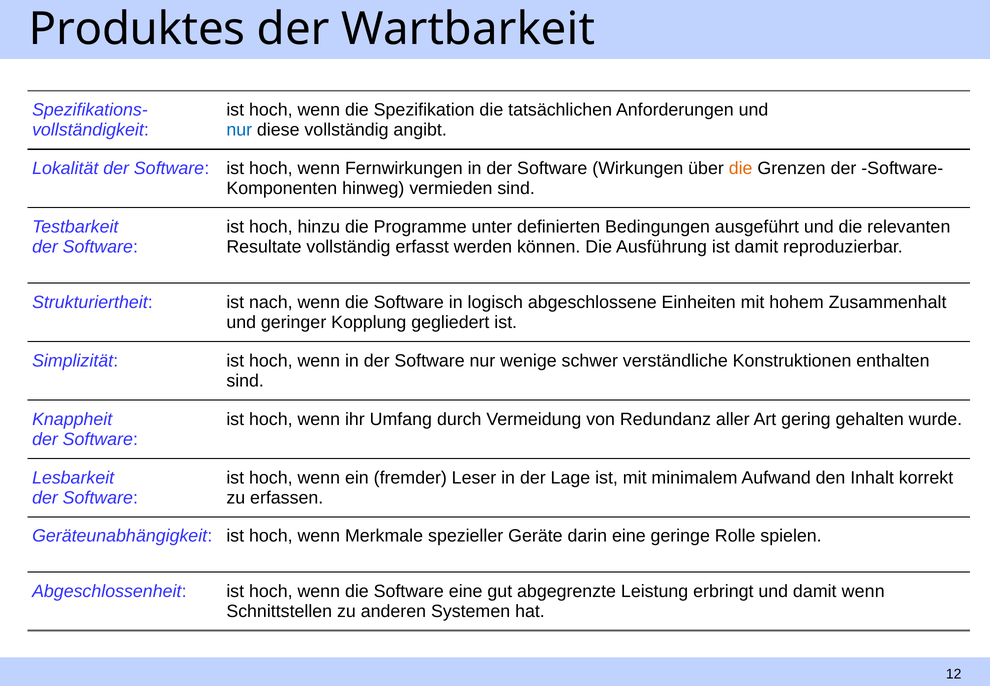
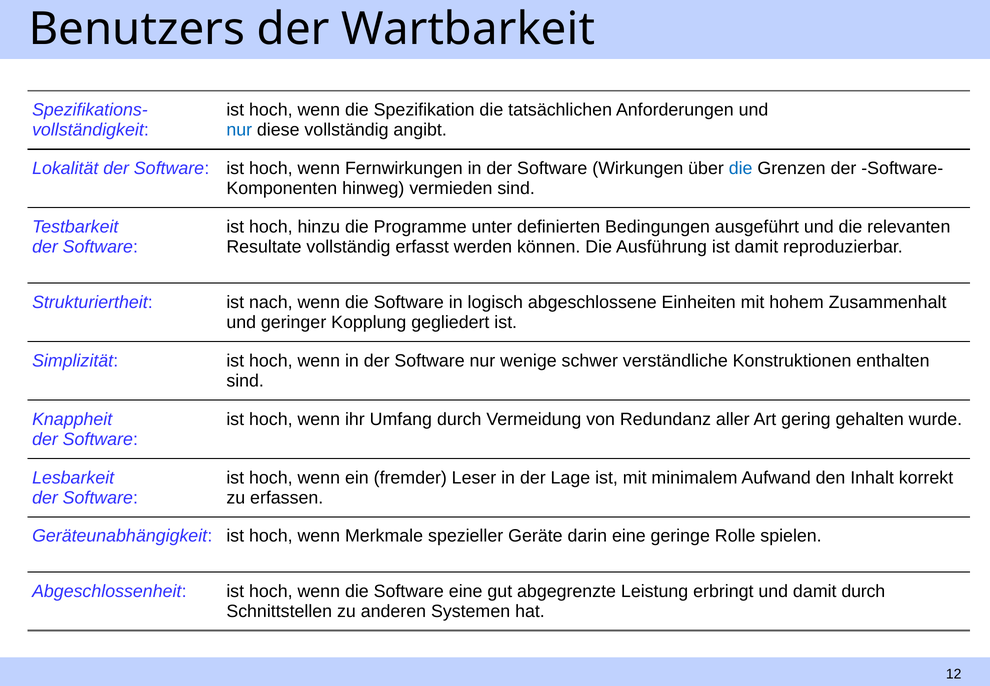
Produktes: Produktes -> Benutzers
die at (741, 168) colour: orange -> blue
damit wenn: wenn -> durch
